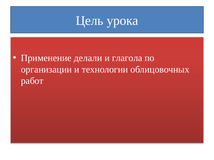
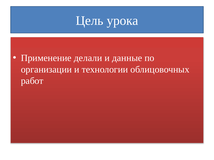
глагола: глагола -> данные
